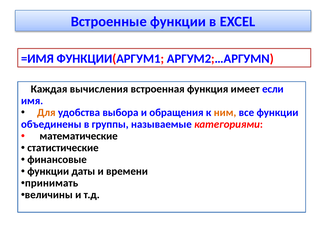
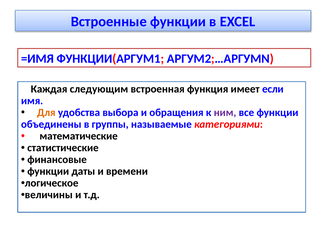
вычисления: вычисления -> следующим
ним colour: orange -> purple
принимать: принимать -> логическое
